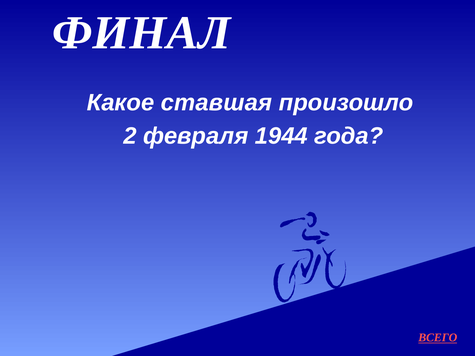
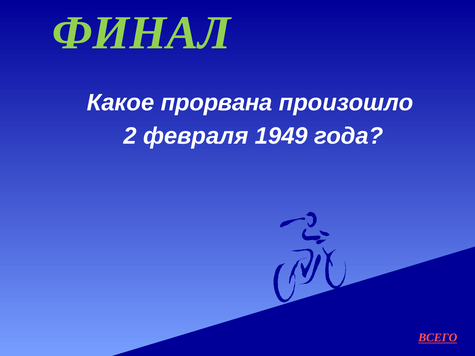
ФИНАЛ colour: white -> light green
ставшая: ставшая -> прорвана
1944: 1944 -> 1949
